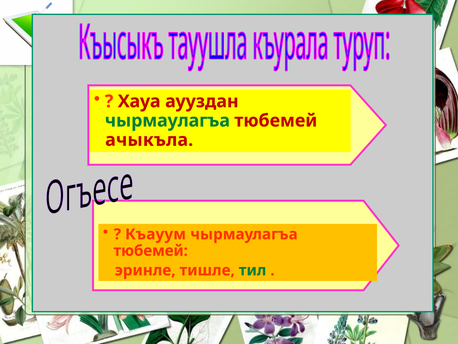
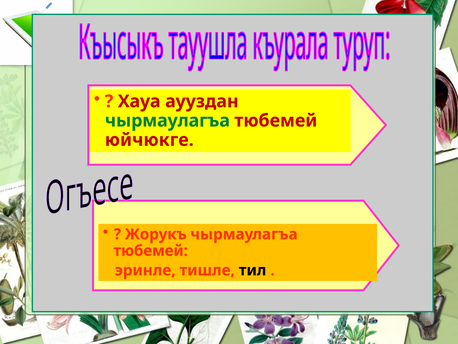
ачыкъла: ачыкъла -> юйчюкге
Къауум: Къауум -> Жорукъ
тил colour: green -> black
